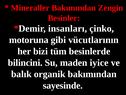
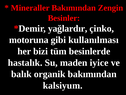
insanları: insanları -> yağlardır
vücutlarının: vücutlarının -> kullanılması
bilincini: bilincini -> hastalık
sayesinde: sayesinde -> kalsiyum
